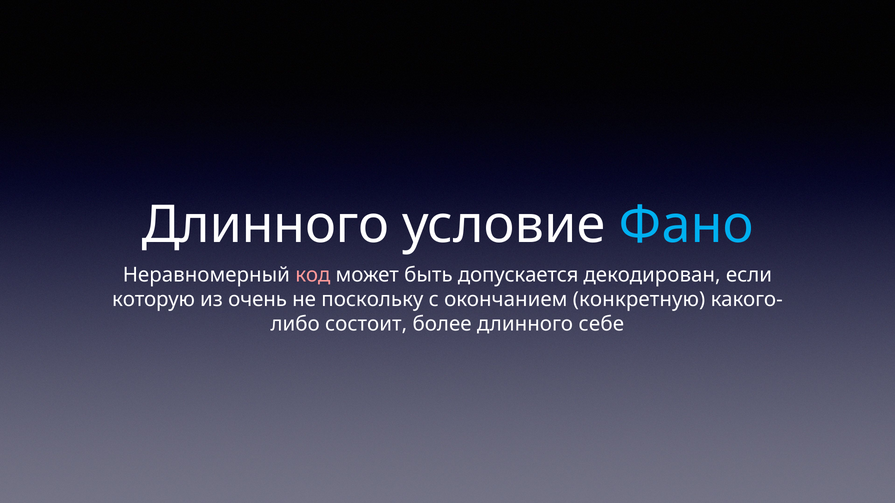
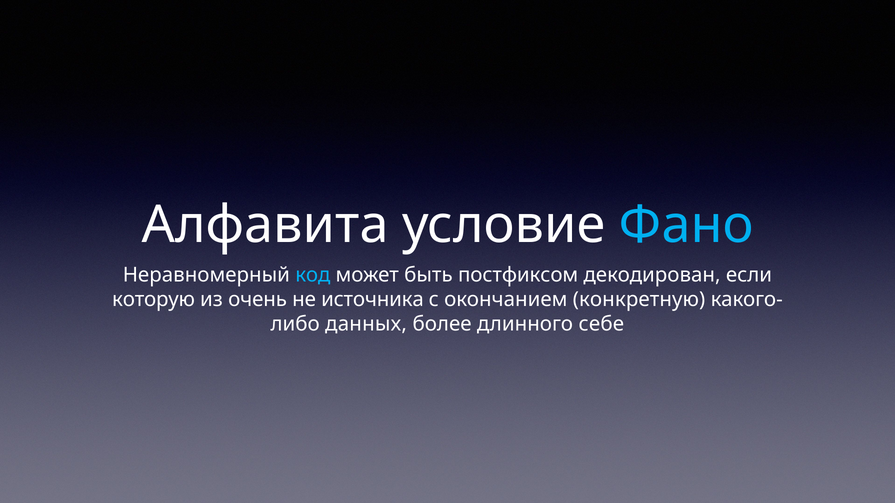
Длинного at (266, 225): Длинного -> Алфавита
код colour: pink -> light blue
допускается: допускается -> постфиксом
поскольку: поскольку -> источника
состоит: состоит -> данных
